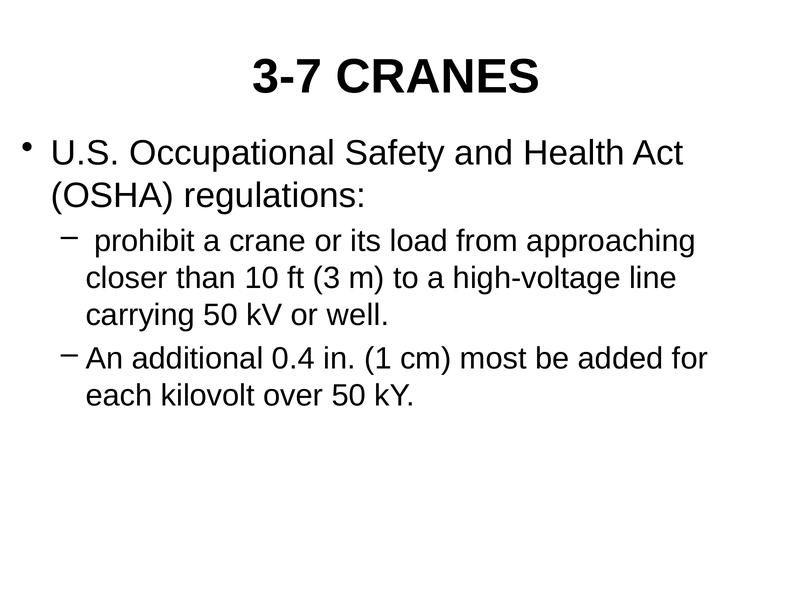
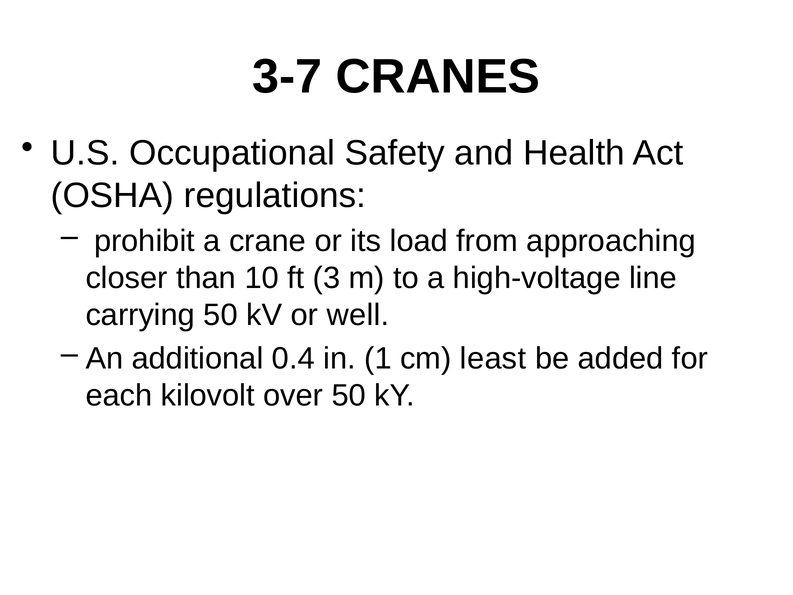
most: most -> least
